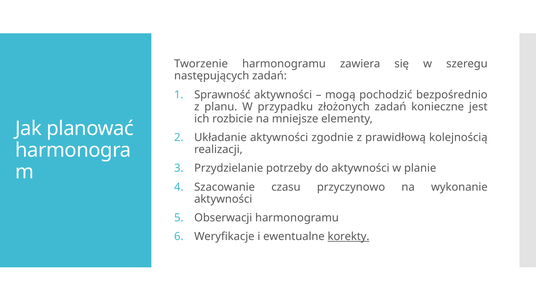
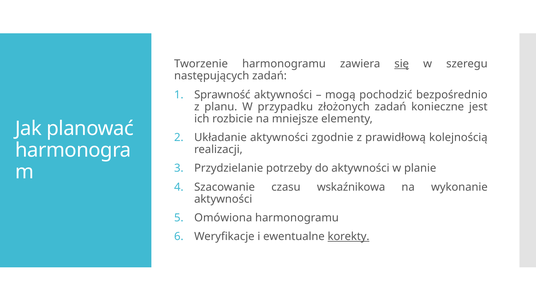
się underline: none -> present
przyczynowo: przyczynowo -> wskaźnikowa
Obserwacji: Obserwacji -> Omówiona
